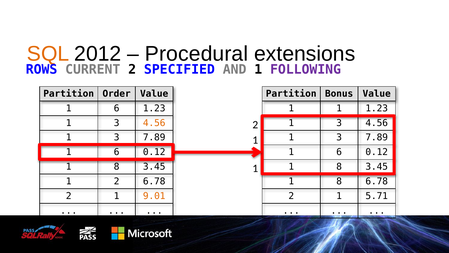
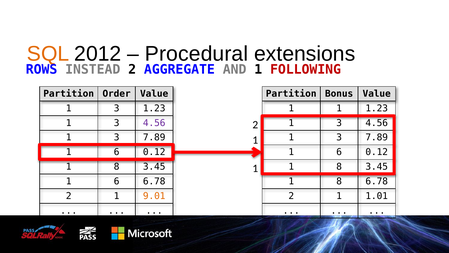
CURRENT: CURRENT -> INSTEAD
SPECIFIED: SPECIFIED -> AGGREGATE
FOLLOWING colour: purple -> red
6 at (117, 108): 6 -> 3
4.56 at (154, 123) colour: orange -> purple
2 at (117, 181): 2 -> 6
5.71: 5.71 -> 1.01
